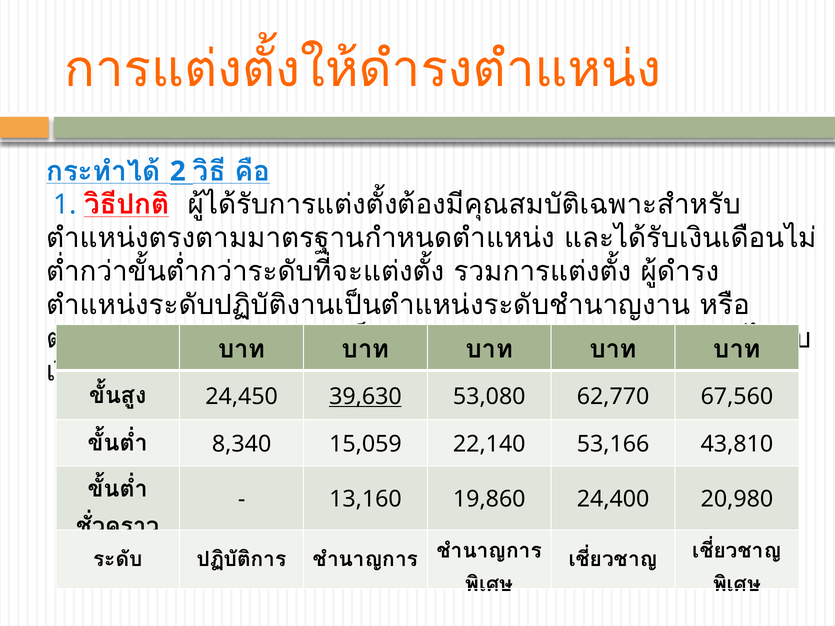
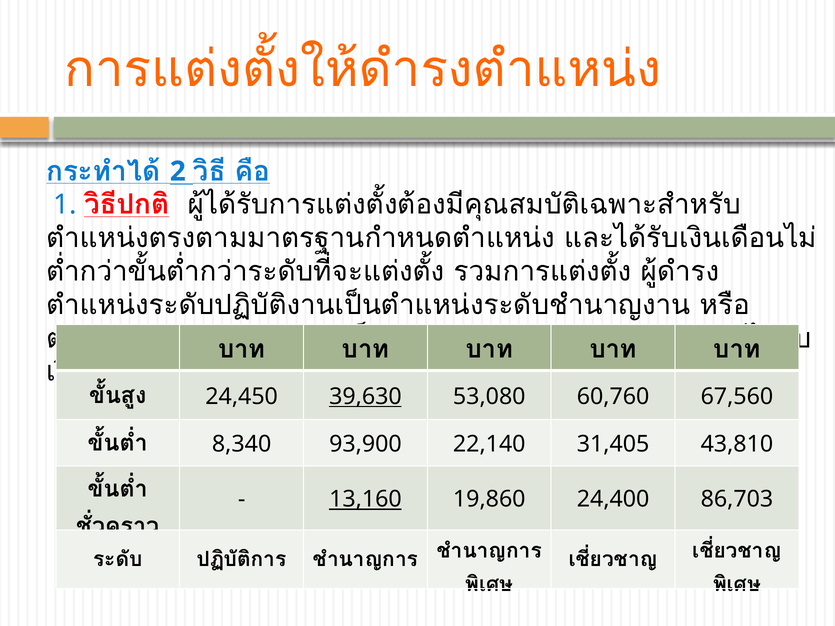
62,770: 62,770 -> 60,760
15,059: 15,059 -> 93,900
53,166: 53,166 -> 31,405
13,160 underline: none -> present
20,980: 20,980 -> 86,703
